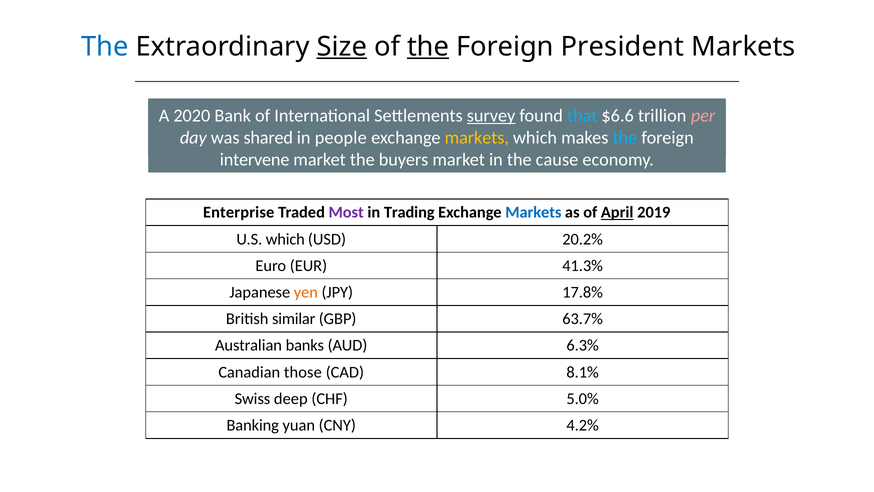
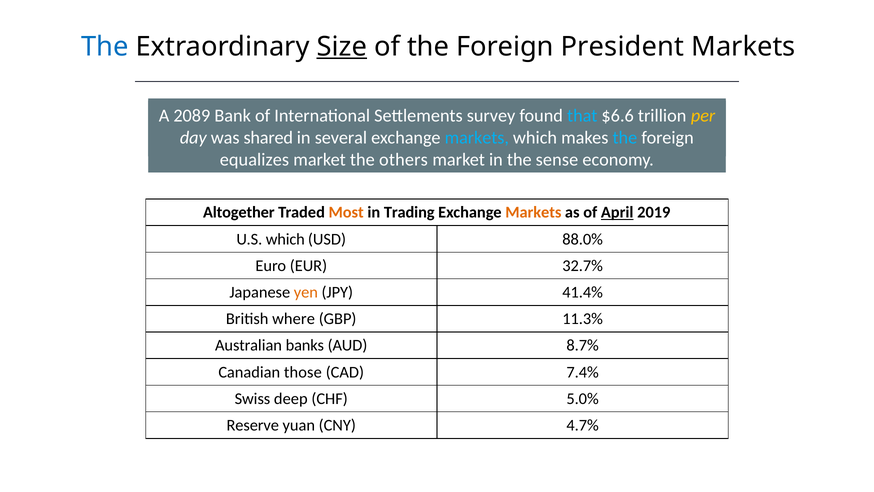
the at (428, 47) underline: present -> none
2020: 2020 -> 2089
survey underline: present -> none
per colour: pink -> yellow
people: people -> several
markets at (477, 138) colour: yellow -> light blue
intervene: intervene -> equalizes
buyers: buyers -> others
cause: cause -> sense
Enterprise: Enterprise -> Altogether
Most colour: purple -> orange
Markets at (533, 212) colour: blue -> orange
20.2%: 20.2% -> 88.0%
41.3%: 41.3% -> 32.7%
17.8%: 17.8% -> 41.4%
similar: similar -> where
63.7%: 63.7% -> 11.3%
6.3%: 6.3% -> 8.7%
8.1%: 8.1% -> 7.4%
Banking: Banking -> Reserve
4.2%: 4.2% -> 4.7%
